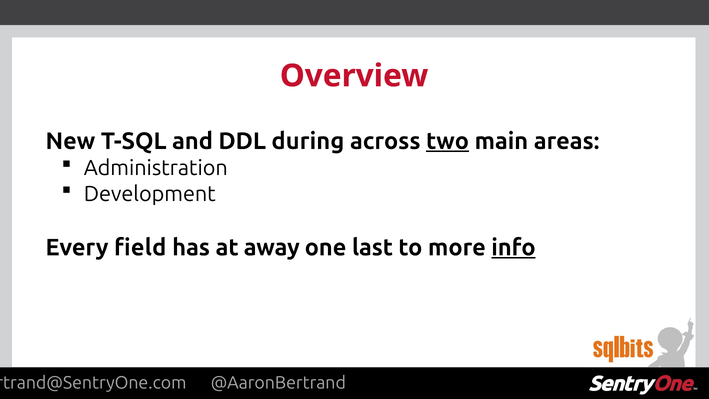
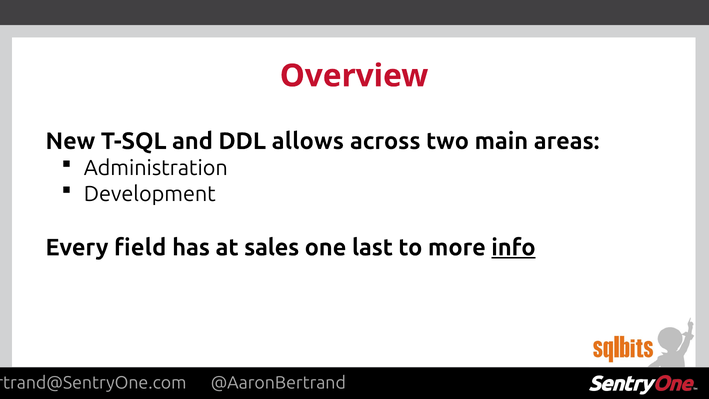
during: during -> allows
two underline: present -> none
away: away -> sales
